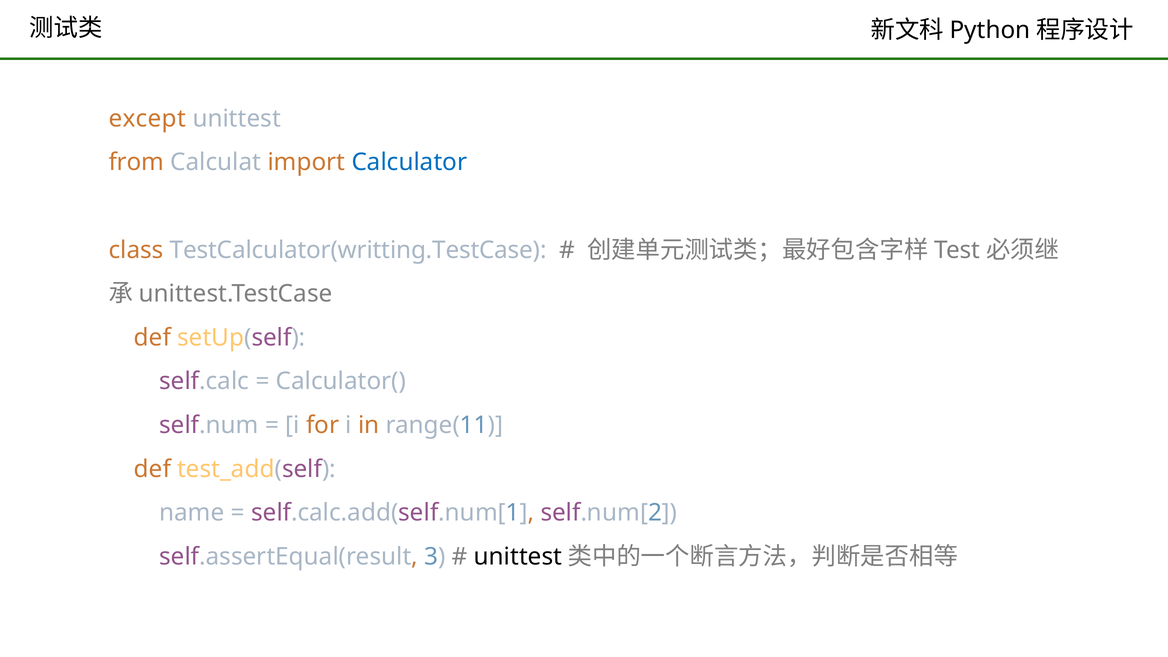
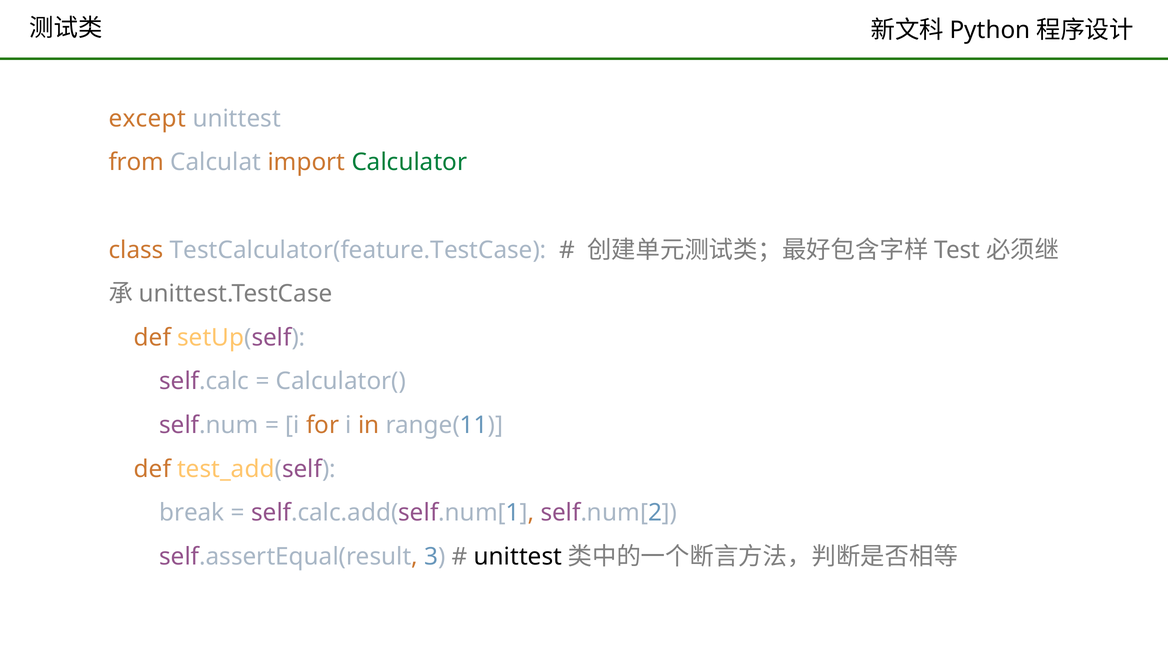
Calculator colour: blue -> green
TestCalculator(writting.TestCase: TestCalculator(writting.TestCase -> TestCalculator(feature.TestCase
name: name -> break
